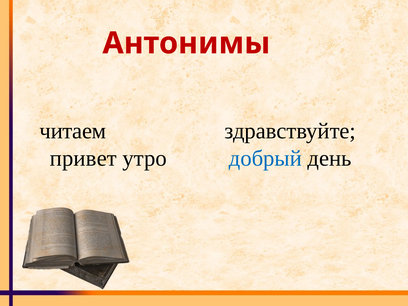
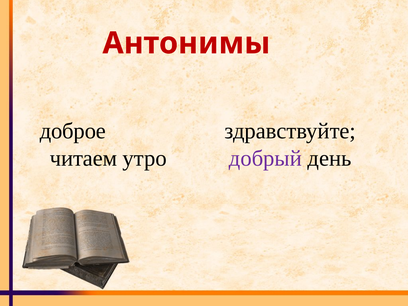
читаем: читаем -> доброе
привет: привет -> читаем
добрый colour: blue -> purple
